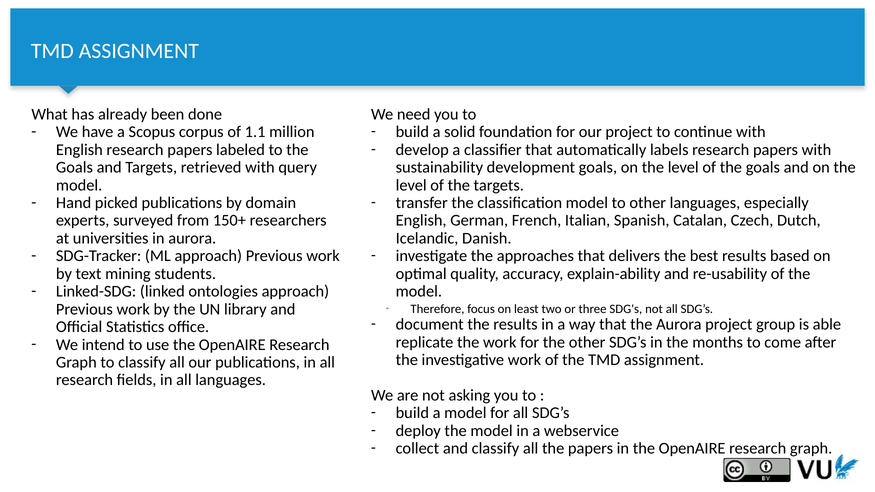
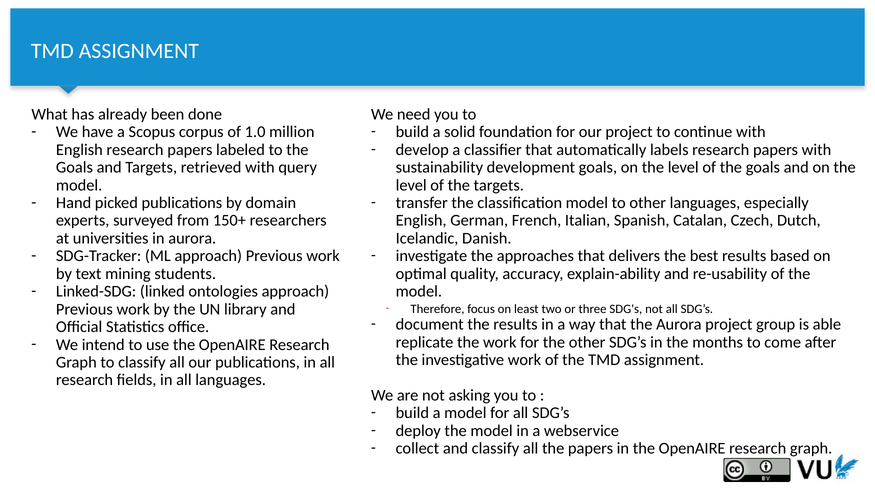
1.1: 1.1 -> 1.0
